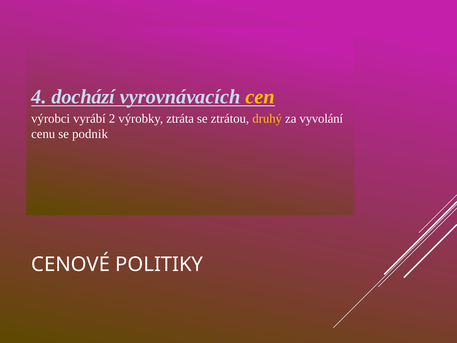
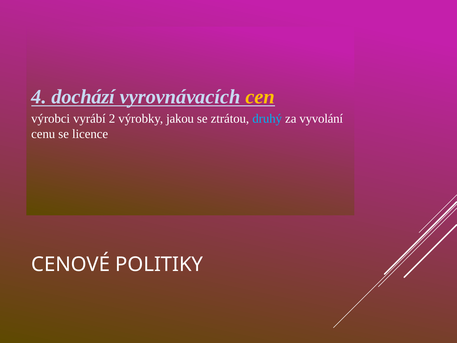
ztráta: ztráta -> jakou
druhý colour: yellow -> light blue
podnik: podnik -> licence
